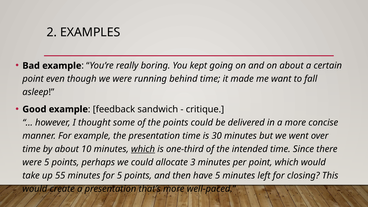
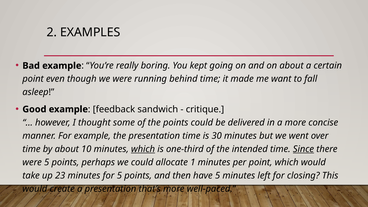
Since underline: none -> present
3: 3 -> 1
55: 55 -> 23
